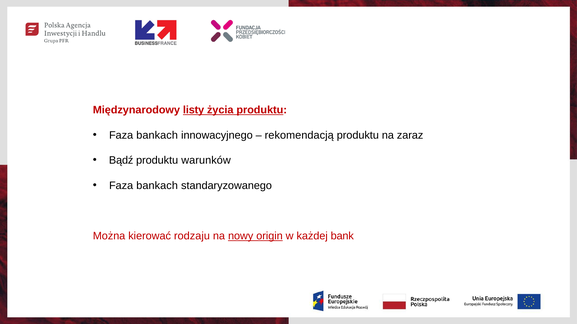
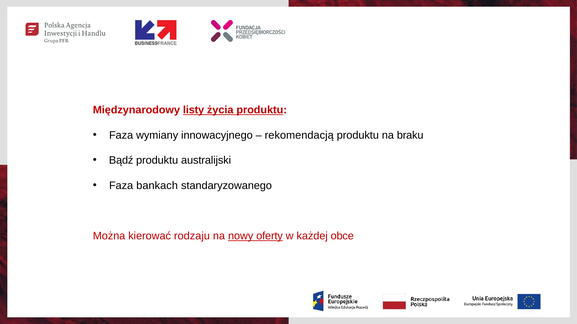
bankach at (157, 135): bankach -> wymiany
zaraz: zaraz -> braku
warunków: warunków -> australijski
origin: origin -> oferty
bank: bank -> obce
